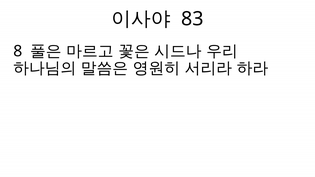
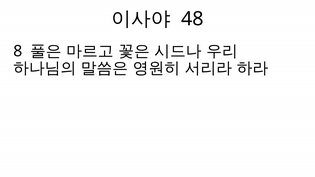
83: 83 -> 48
